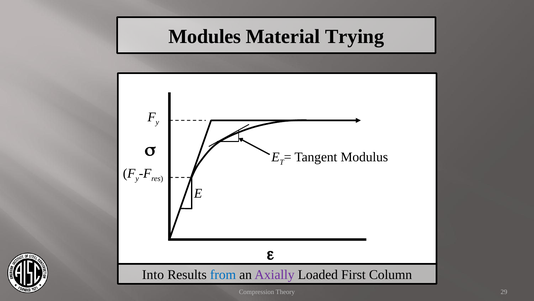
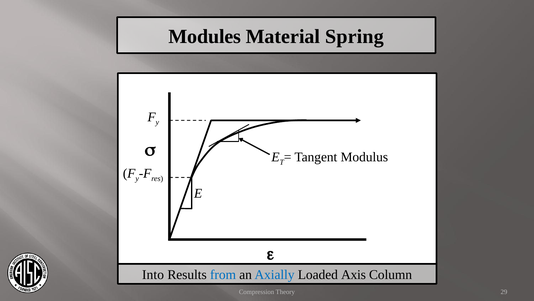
Trying: Trying -> Spring
Axially colour: purple -> blue
First: First -> Axis
